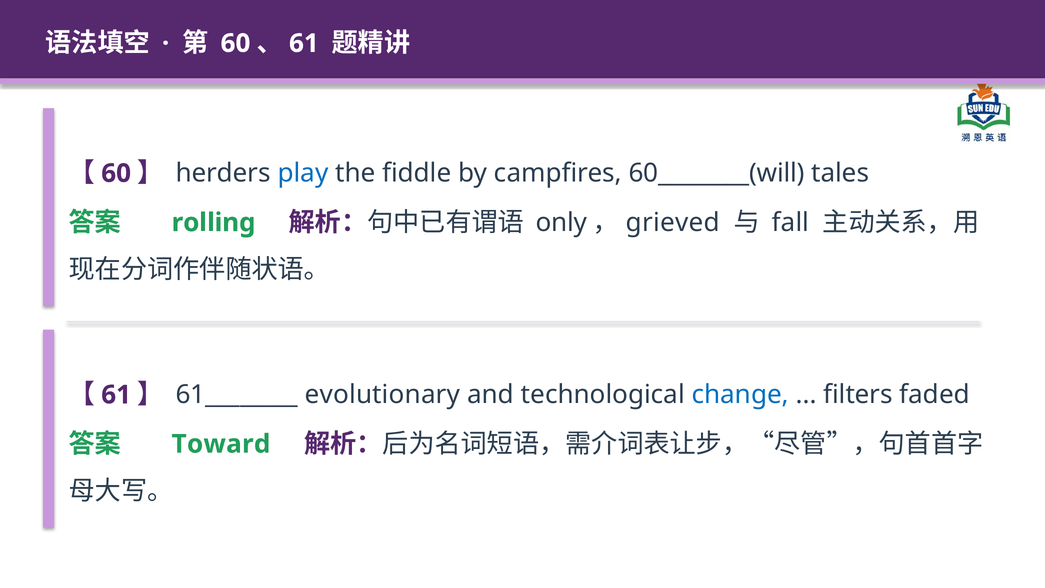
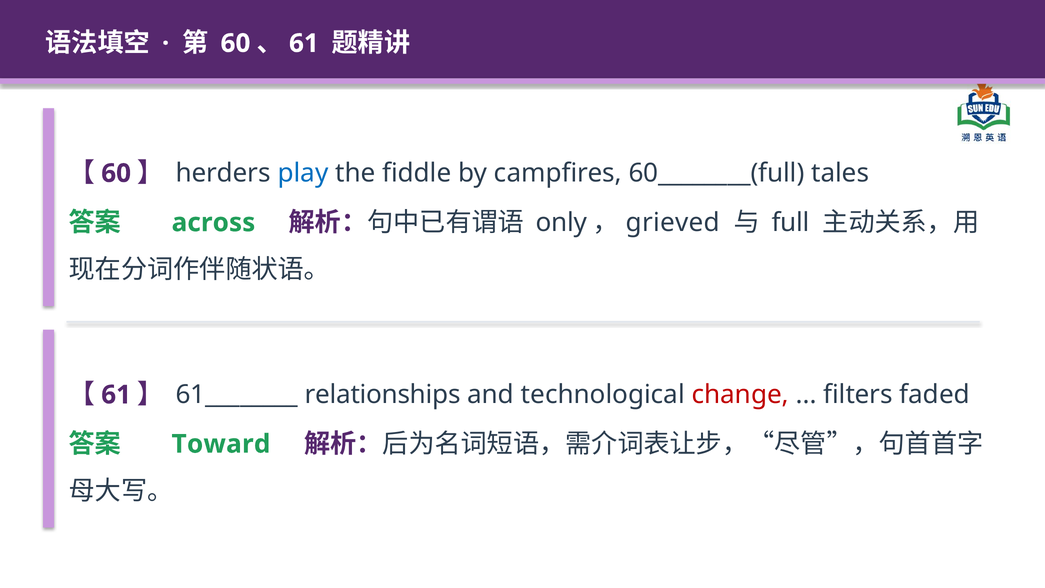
60________(will: 60________(will -> 60________(full
rolling: rolling -> across
fall: fall -> full
evolutionary: evolutionary -> relationships
change colour: blue -> red
